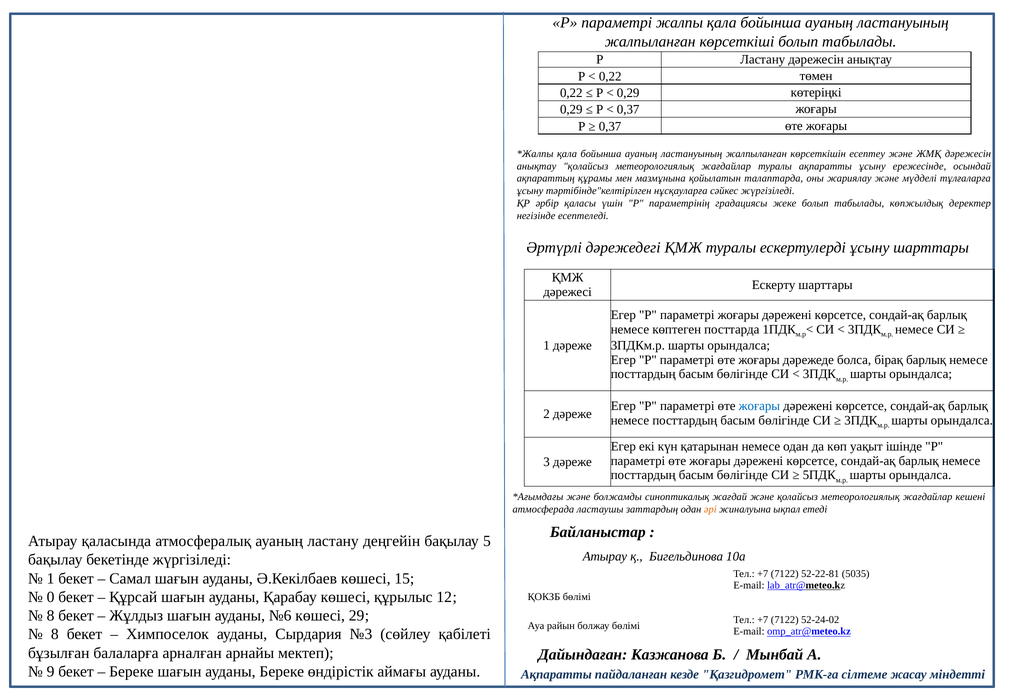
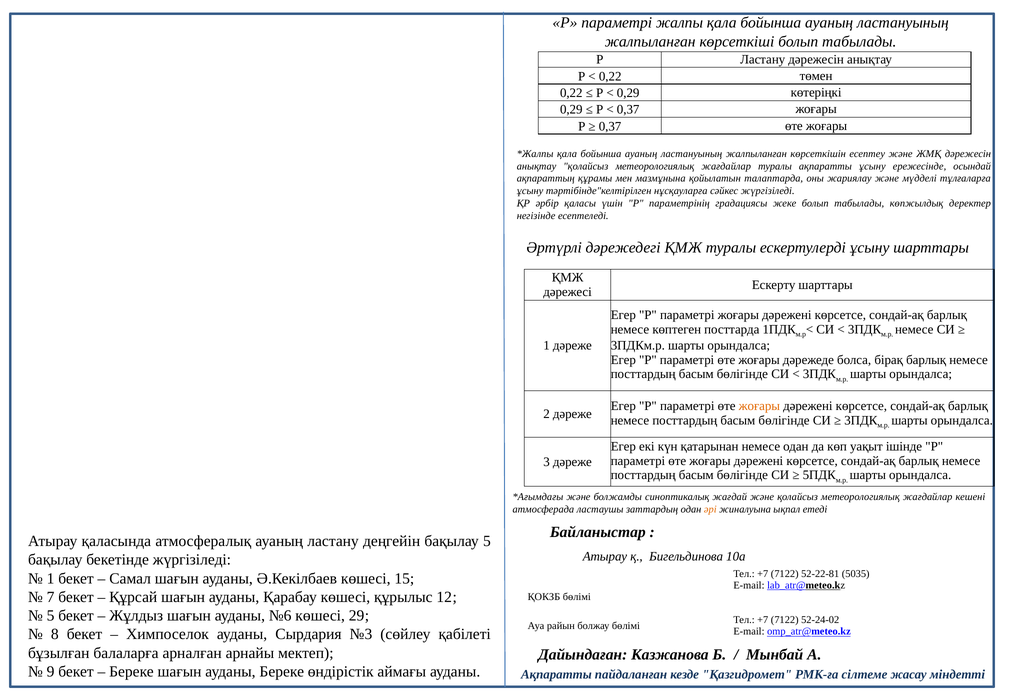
жоғары at (759, 406) colour: blue -> orange
0: 0 -> 7
8 at (51, 616): 8 -> 5
